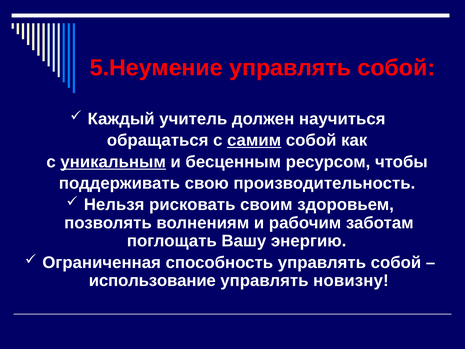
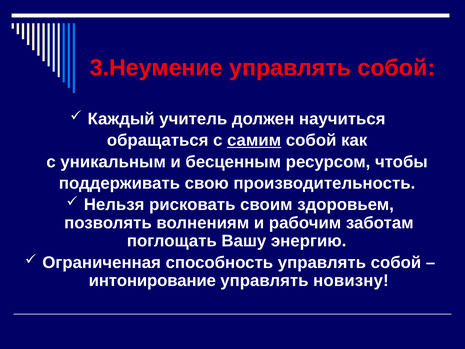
5.Неумение: 5.Неумение -> 3.Неумение
уникальным underline: present -> none
использование: использование -> интонирование
